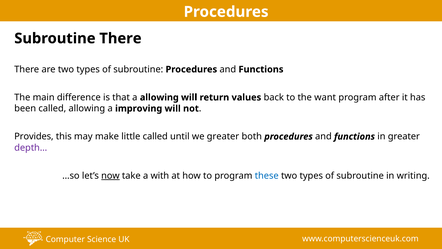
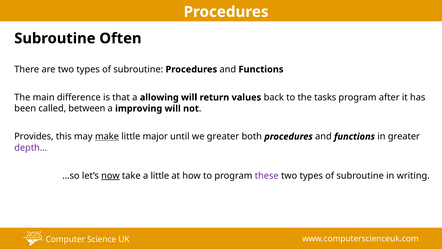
Subroutine There: There -> Often
want: want -> tasks
called allowing: allowing -> between
make underline: none -> present
little called: called -> major
a with: with -> little
these colour: blue -> purple
